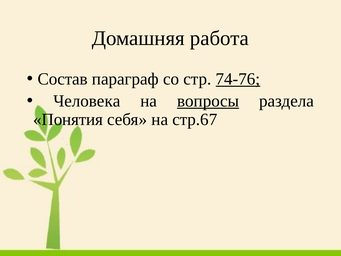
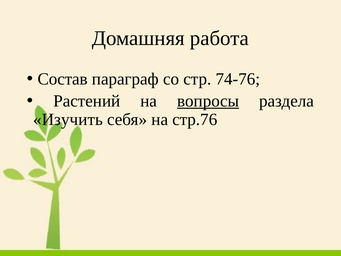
74-76 underline: present -> none
Человека: Человека -> Растений
Понятия: Понятия -> Изучить
стр.67: стр.67 -> стр.76
